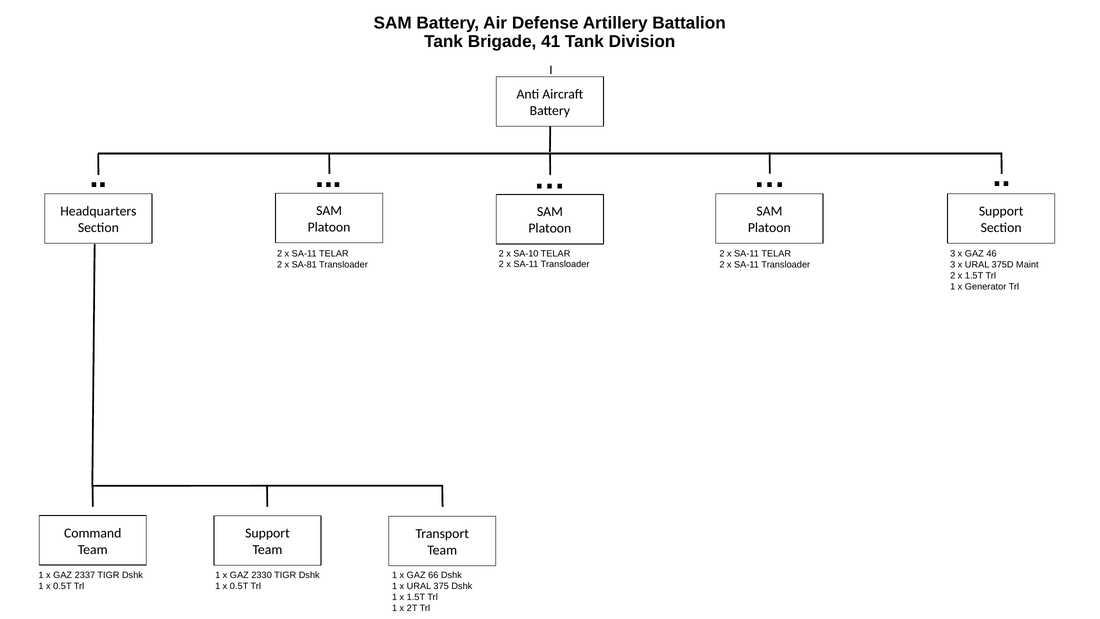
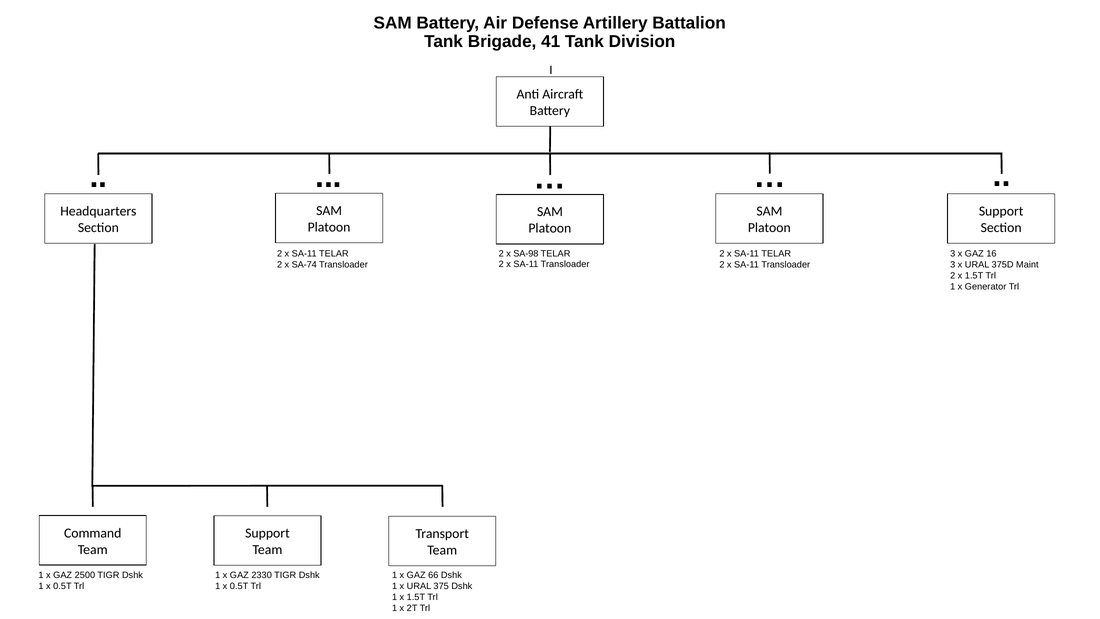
SA-10: SA-10 -> SA-98
46: 46 -> 16
SA-81: SA-81 -> SA-74
2337: 2337 -> 2500
